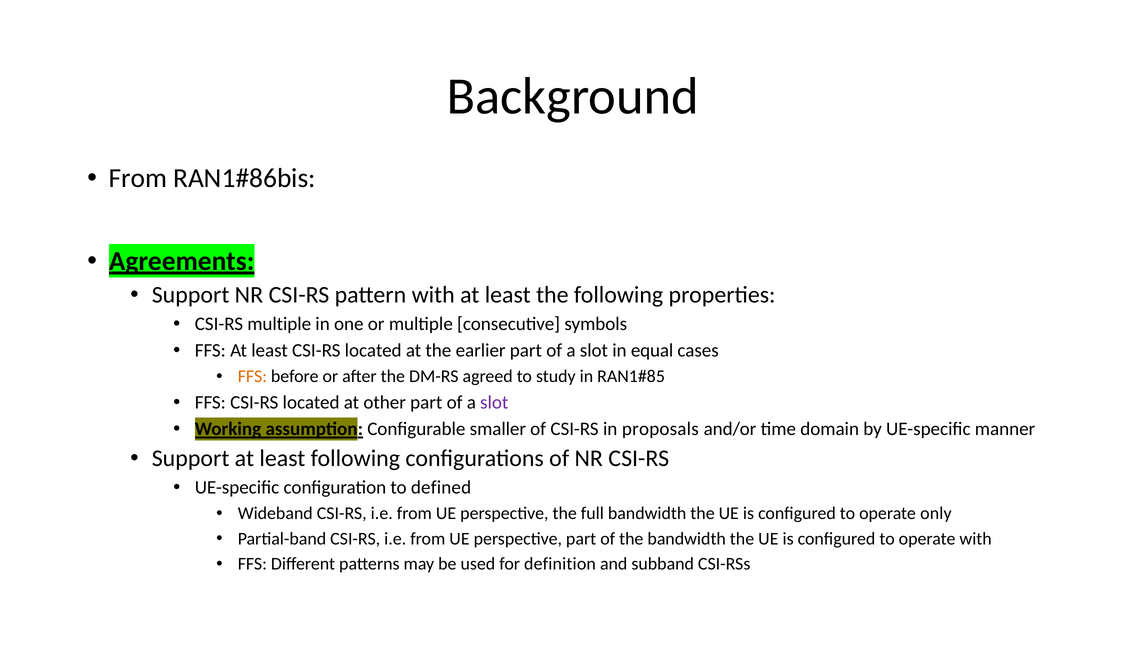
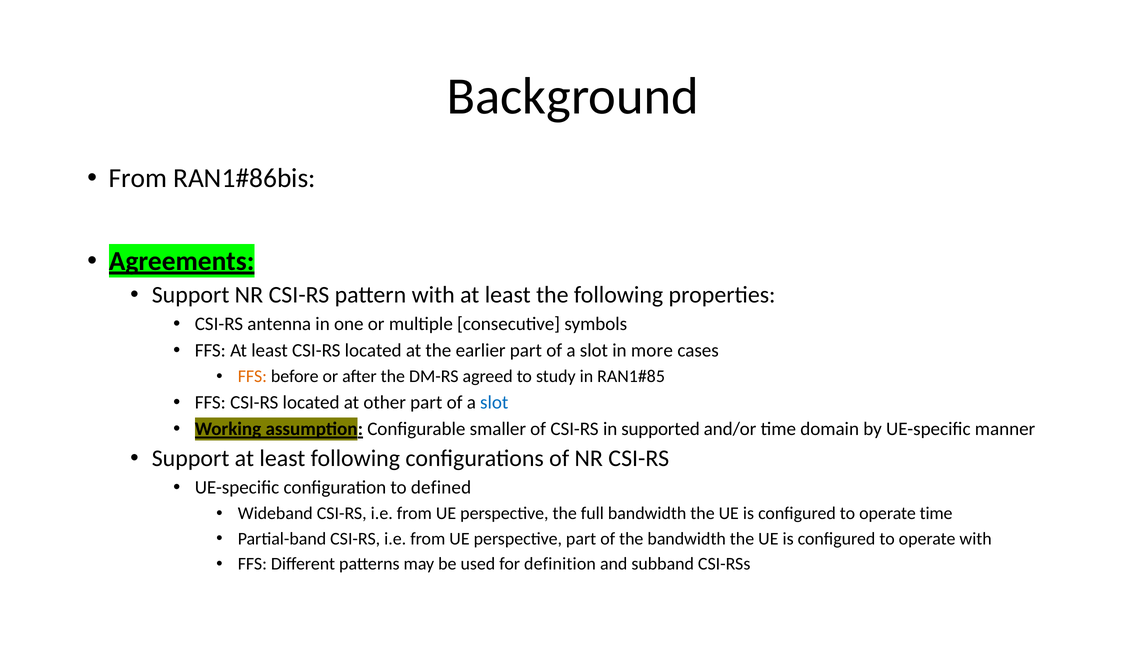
CSI-RS multiple: multiple -> antenna
equal: equal -> more
slot at (494, 402) colour: purple -> blue
proposals: proposals -> supported
operate only: only -> time
